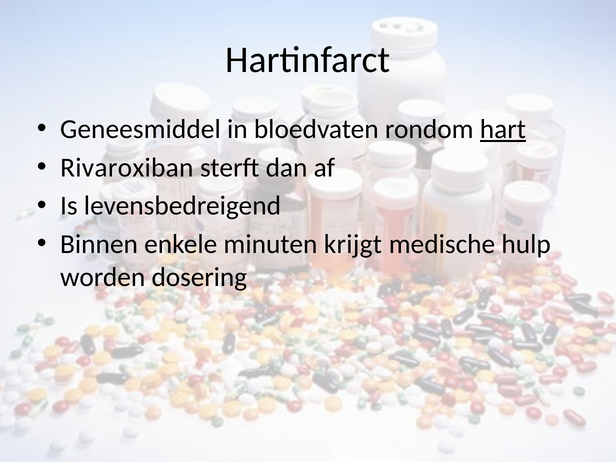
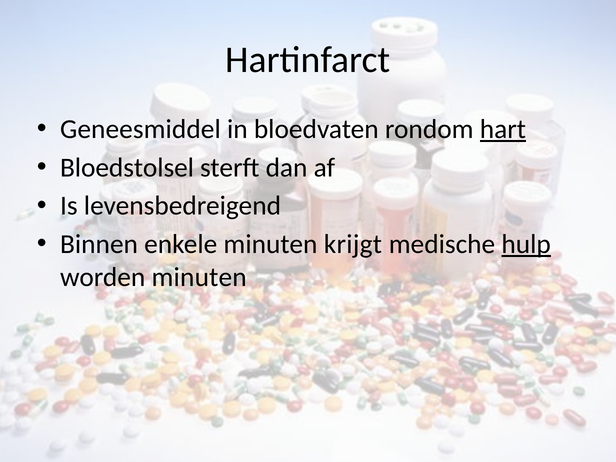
Rivaroxiban: Rivaroxiban -> Bloedstolsel
hulp underline: none -> present
worden dosering: dosering -> minuten
